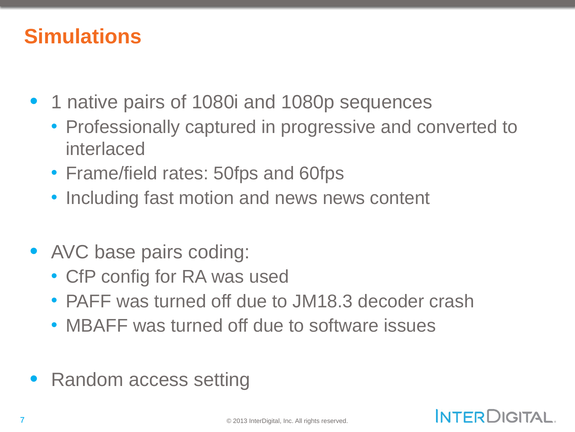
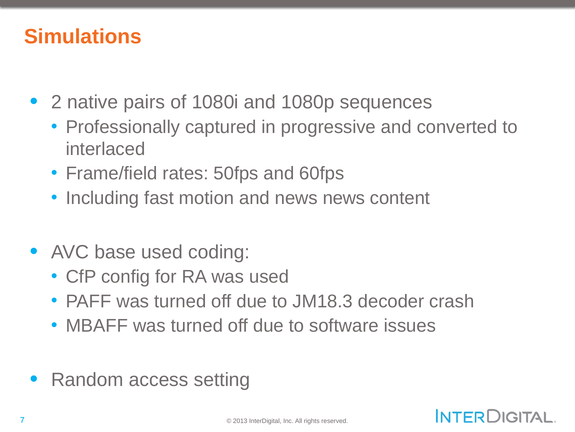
1: 1 -> 2
base pairs: pairs -> used
